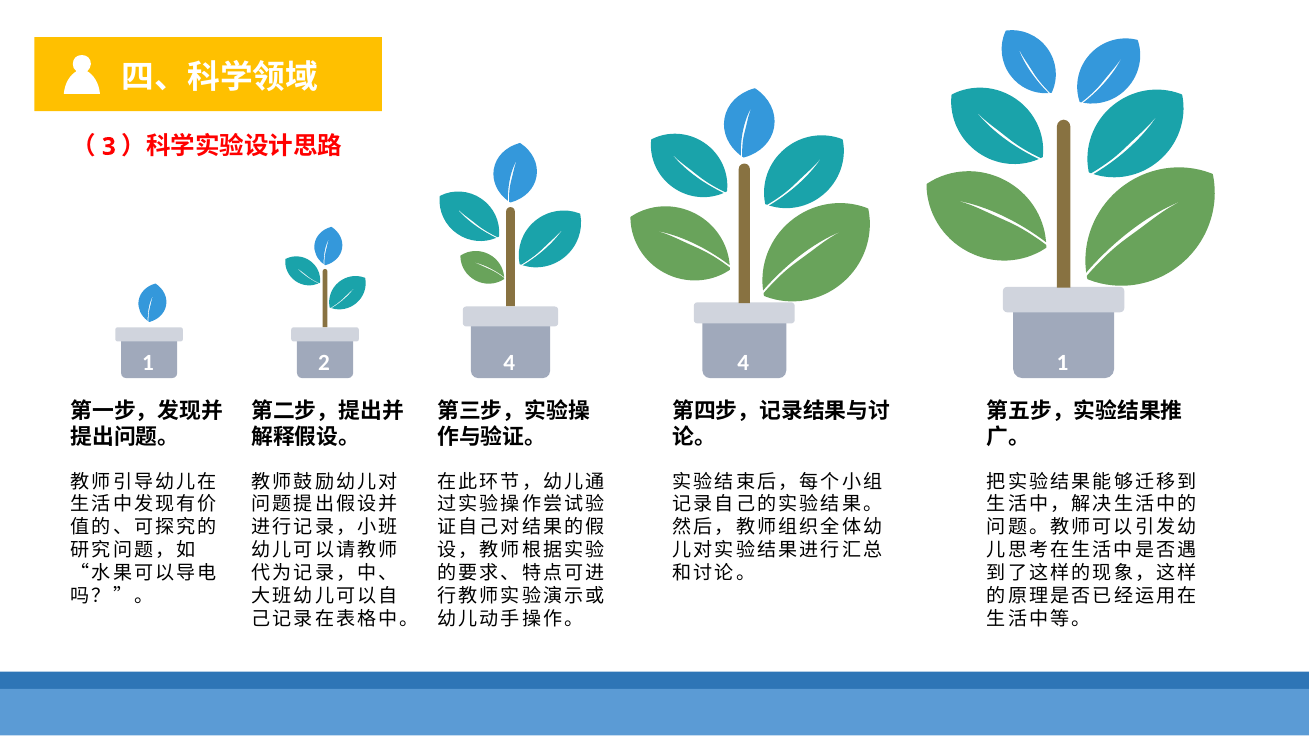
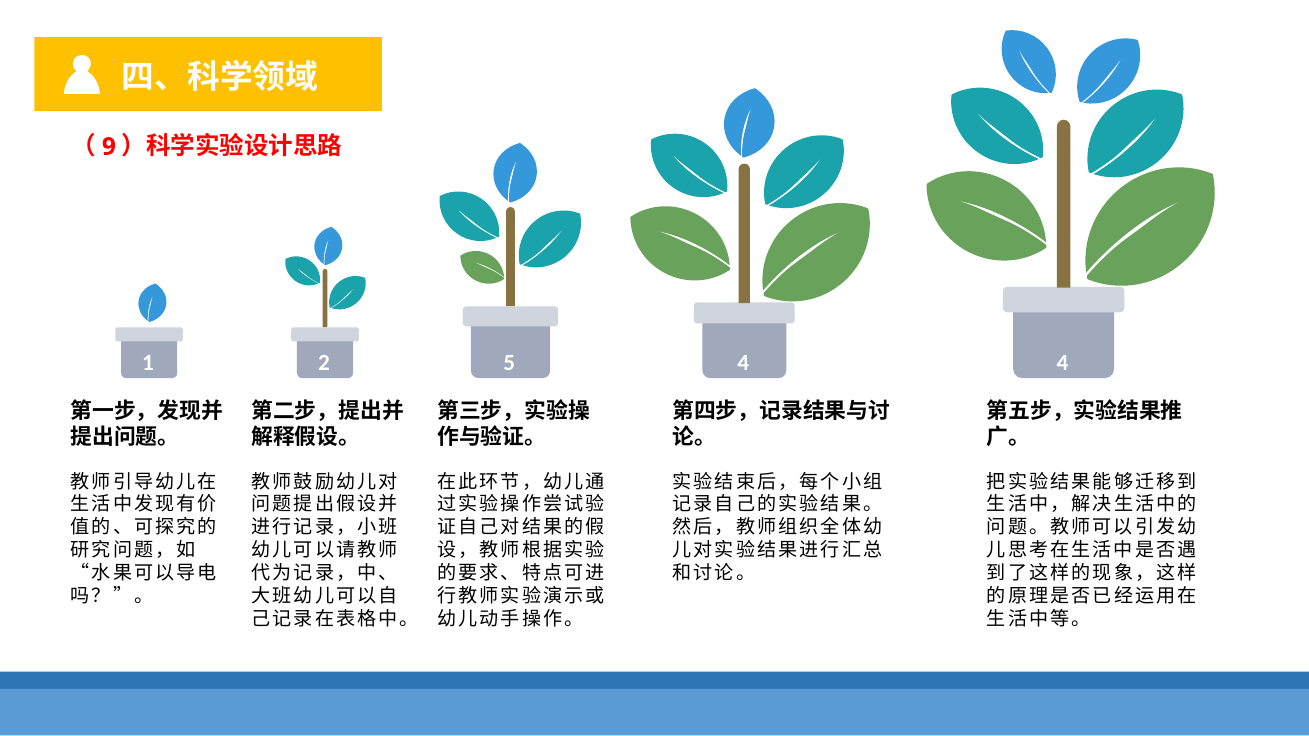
3: 3 -> 9
2 4: 4 -> 5
4 1: 1 -> 4
